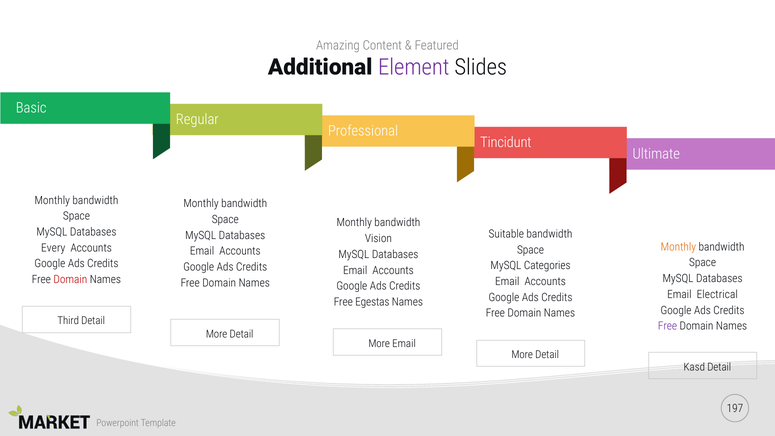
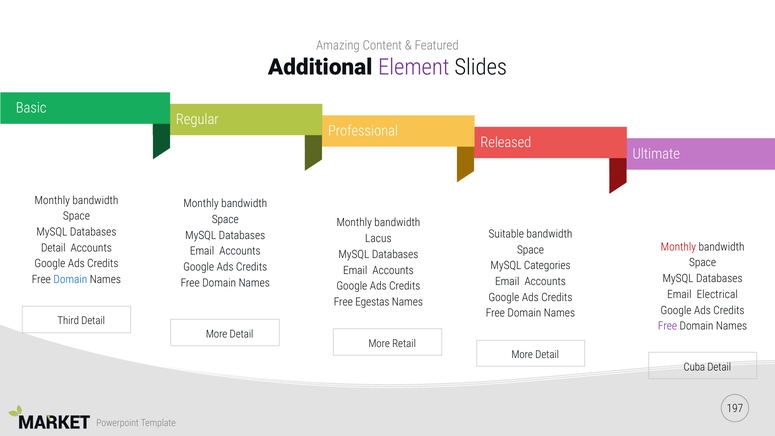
Tincidunt: Tincidunt -> Released
Vision: Vision -> Lacus
Monthly at (678, 247) colour: orange -> red
Every at (53, 248): Every -> Detail
Domain at (70, 280) colour: red -> blue
More Email: Email -> Retail
Kasd: Kasd -> Cuba
